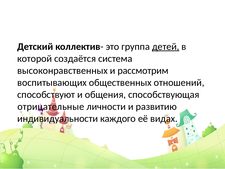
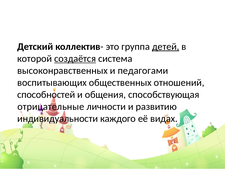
создаётся underline: none -> present
рассмотрим: рассмотрим -> педагогами
способствуют: способствуют -> способностей
